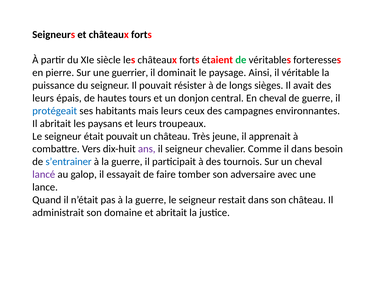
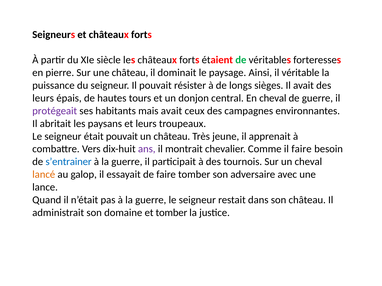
une guerrier: guerrier -> château
protégeait colour: blue -> purple
mais leurs: leurs -> avait
il seigneur: seigneur -> montrait
il dans: dans -> faire
lancé colour: purple -> orange
et abritait: abritait -> tomber
